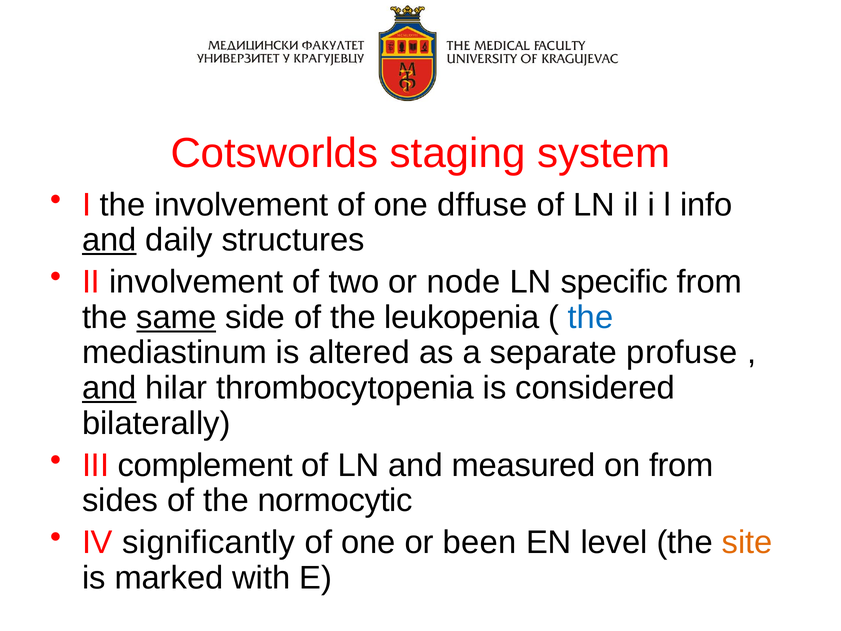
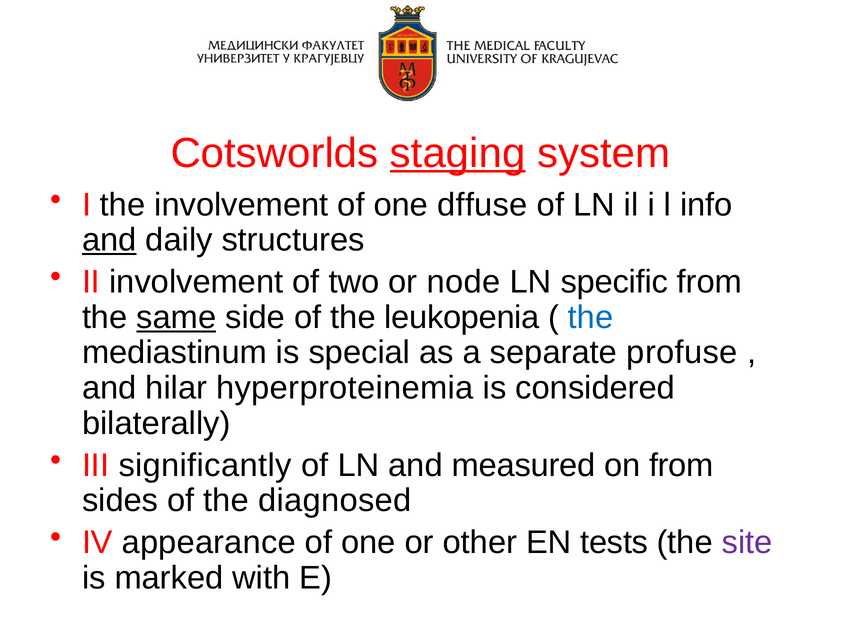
staging underline: none -> present
altered: altered -> special
and at (109, 388) underline: present -> none
thrombocytopenia: thrombocytopenia -> hyperproteinemia
complement: complement -> significantly
normocytic: normocytic -> diagnosed
significantly: significantly -> appearance
been: been -> other
level: level -> tests
site colour: orange -> purple
